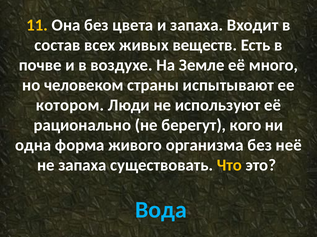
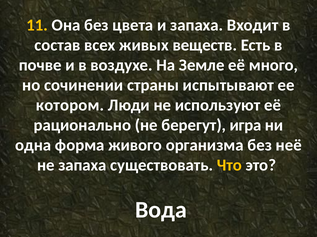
человеком: человеком -> сочинении
кого: кого -> игра
Вода colour: light blue -> white
